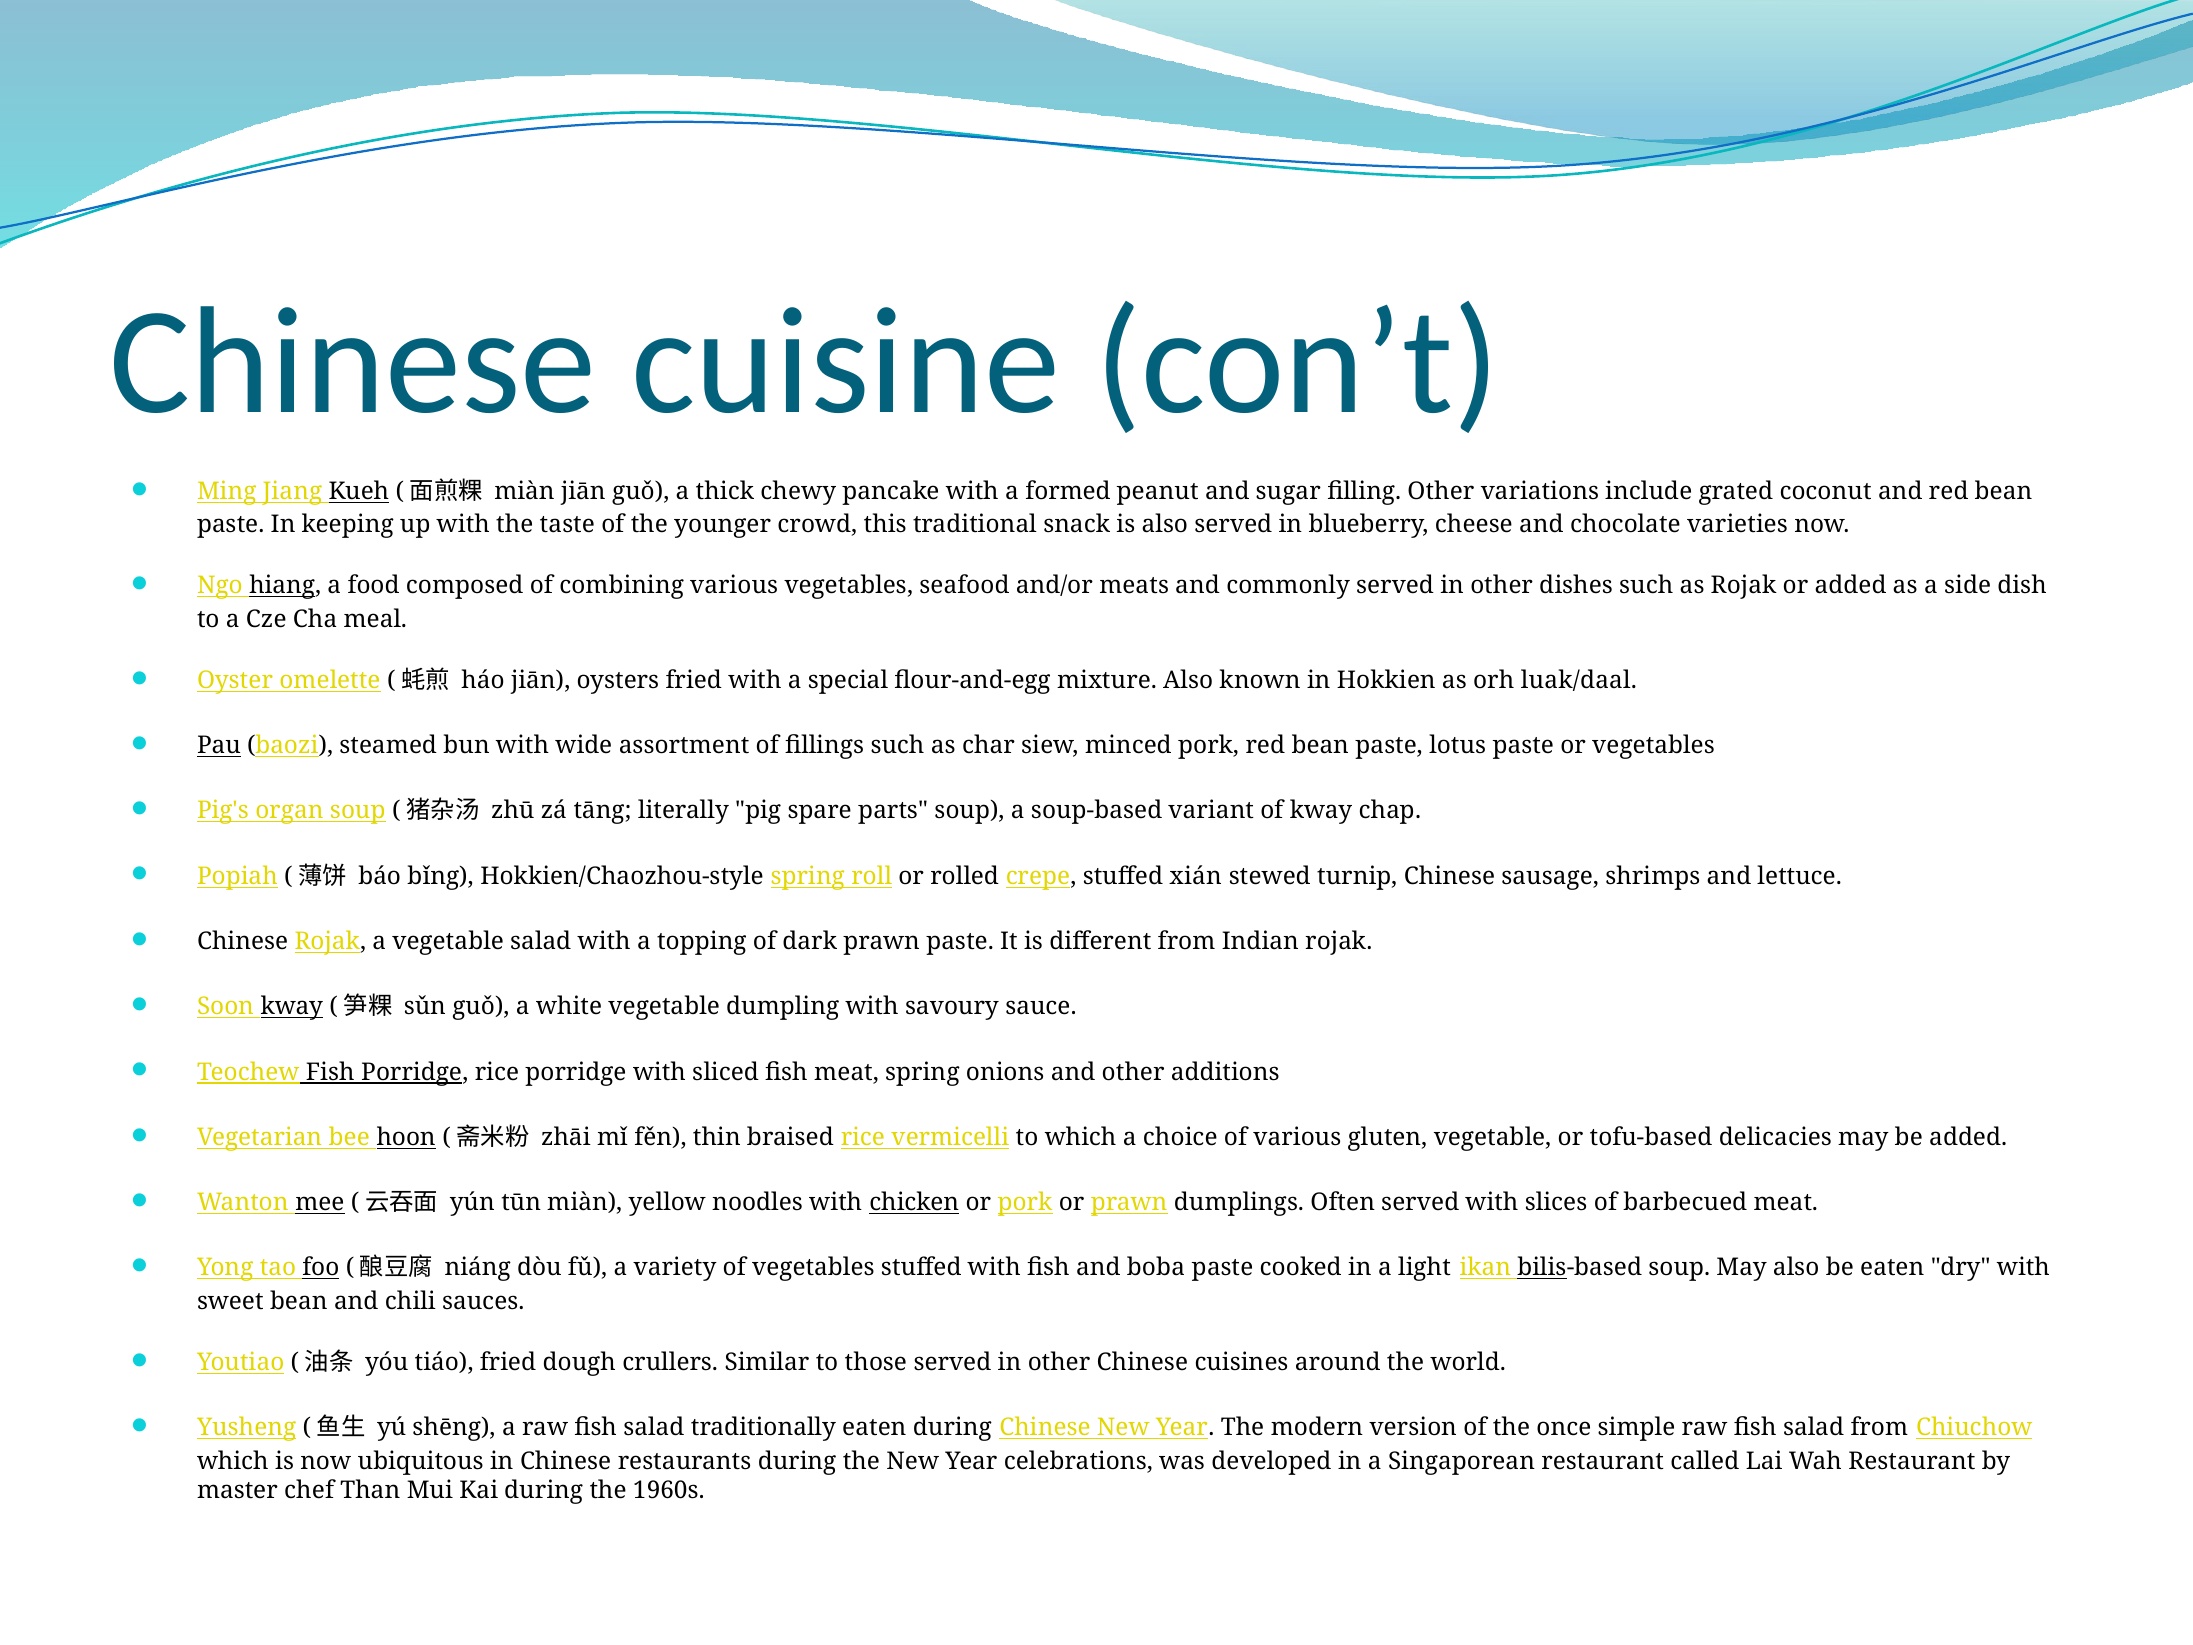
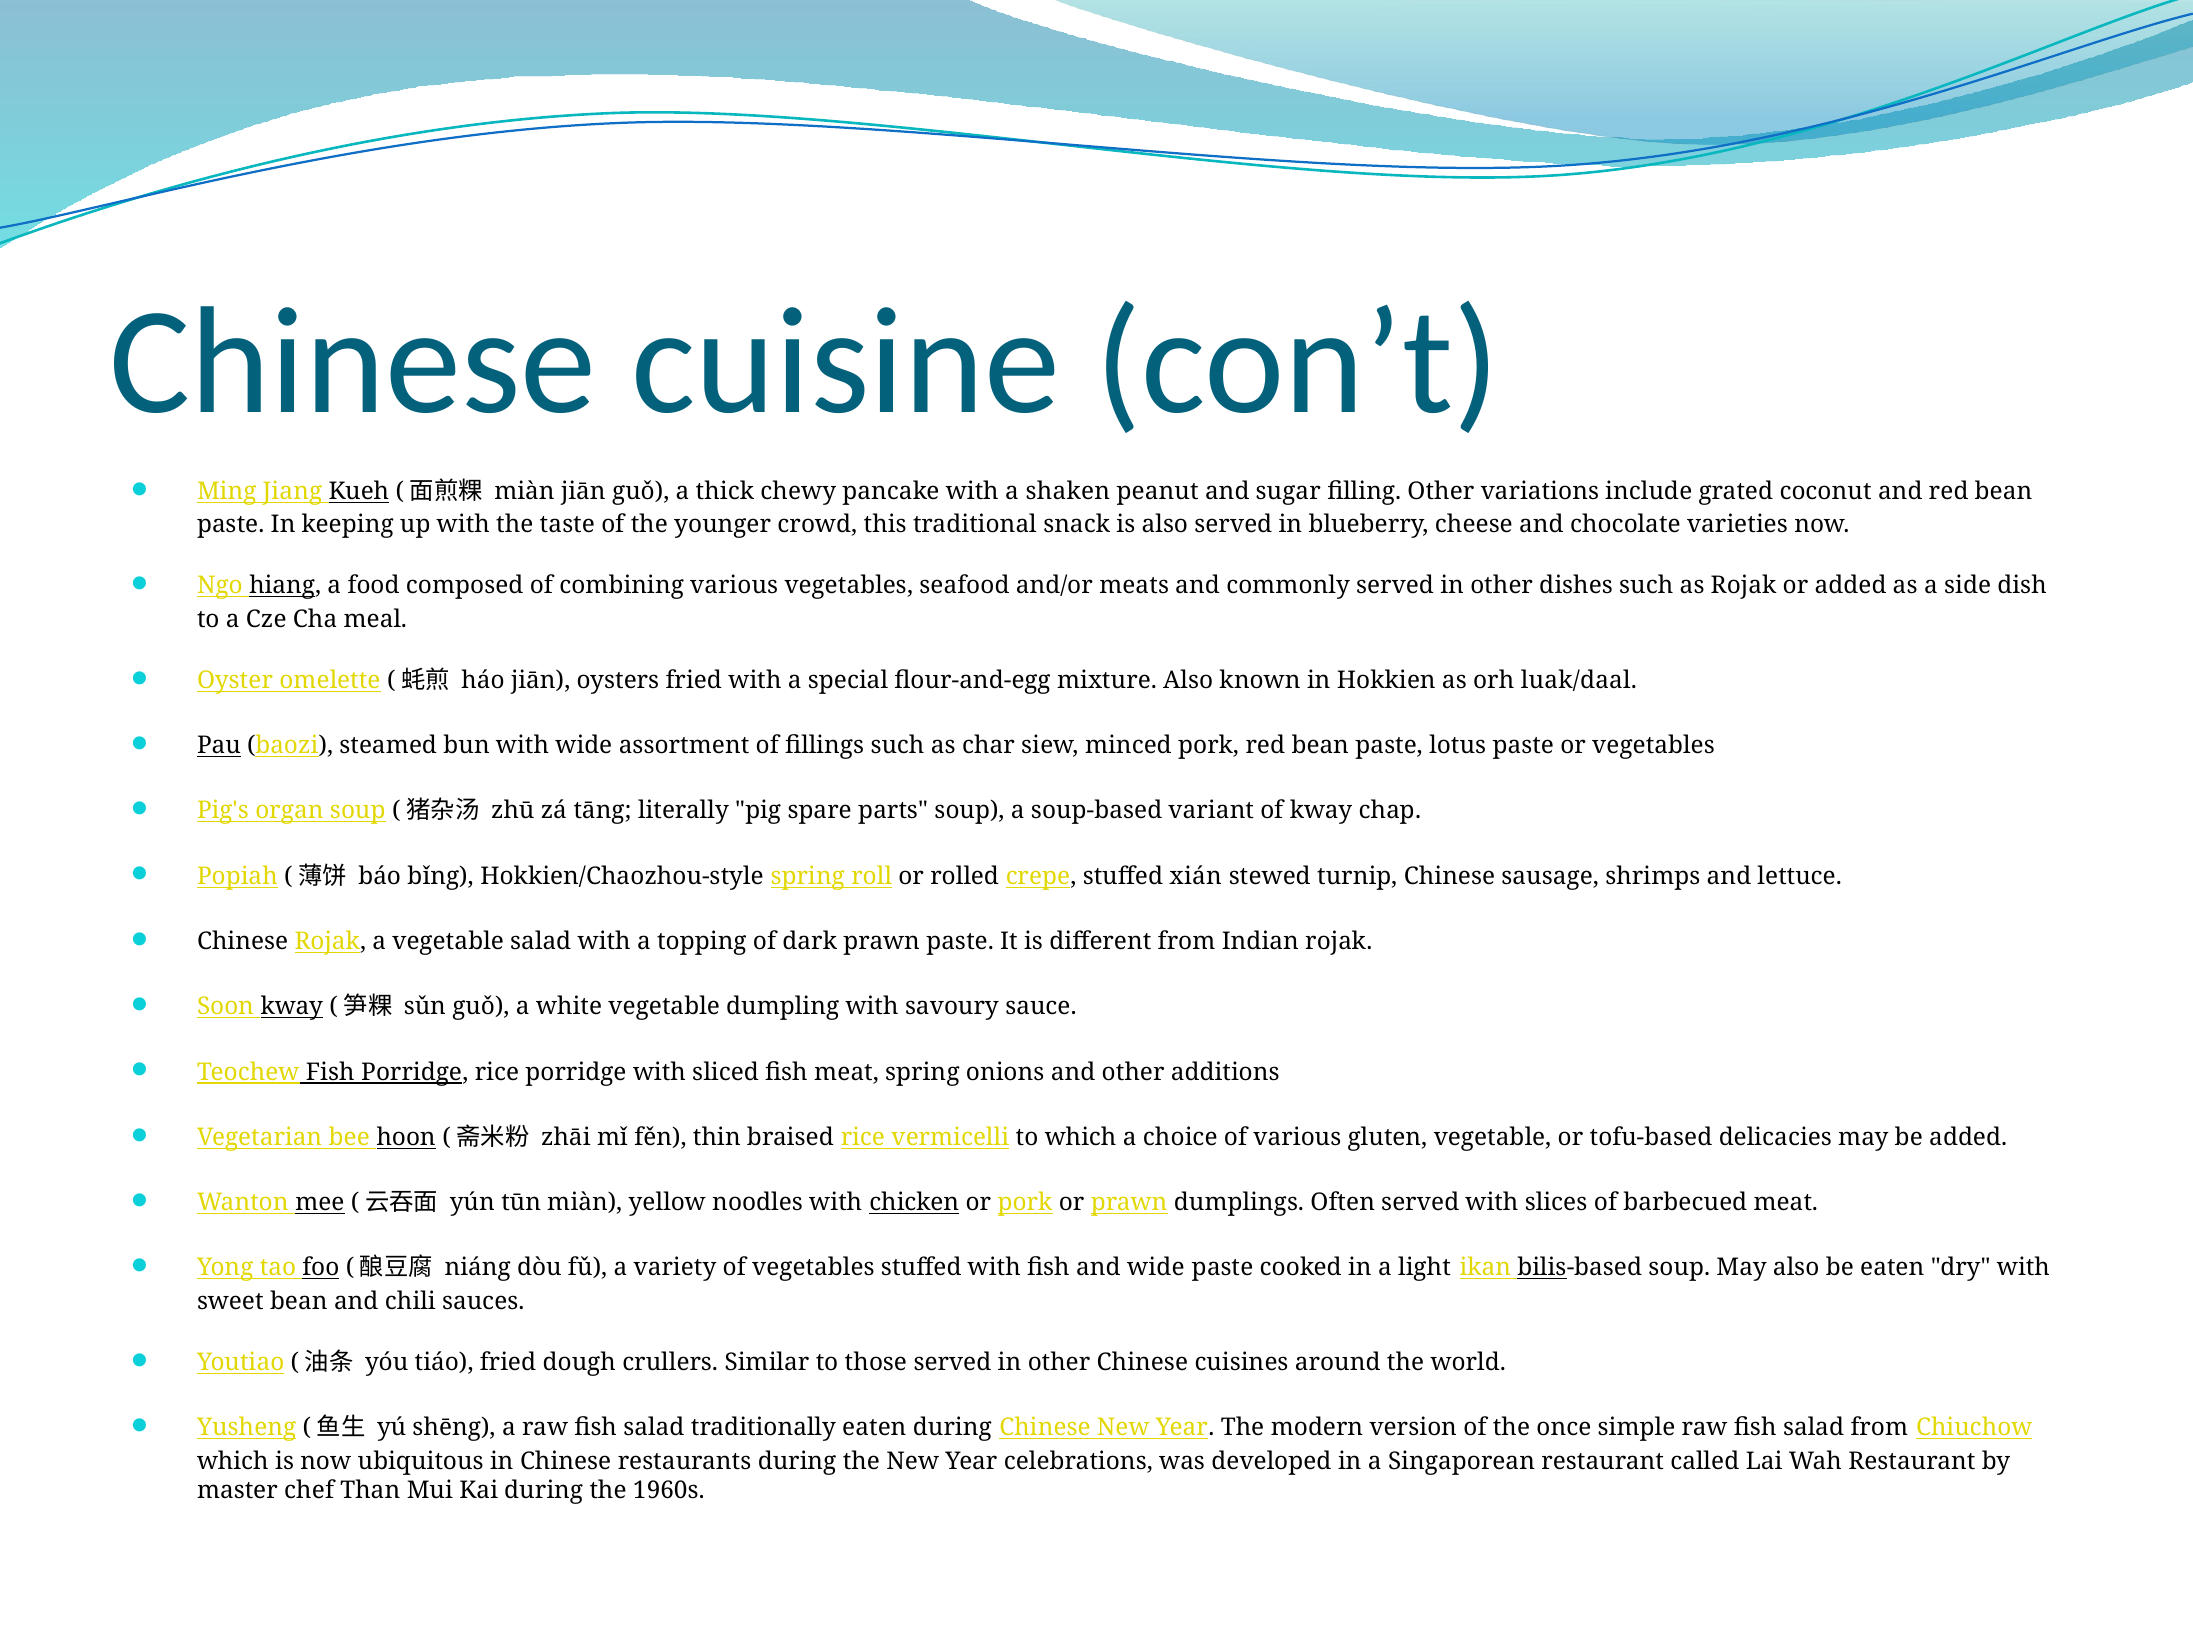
formed: formed -> shaken
and boba: boba -> wide
